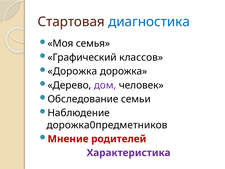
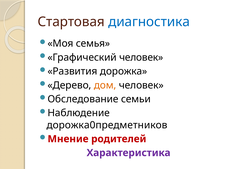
Графический классов: классов -> человек
Дорожка at (72, 71): Дорожка -> Развития
дом colour: purple -> orange
